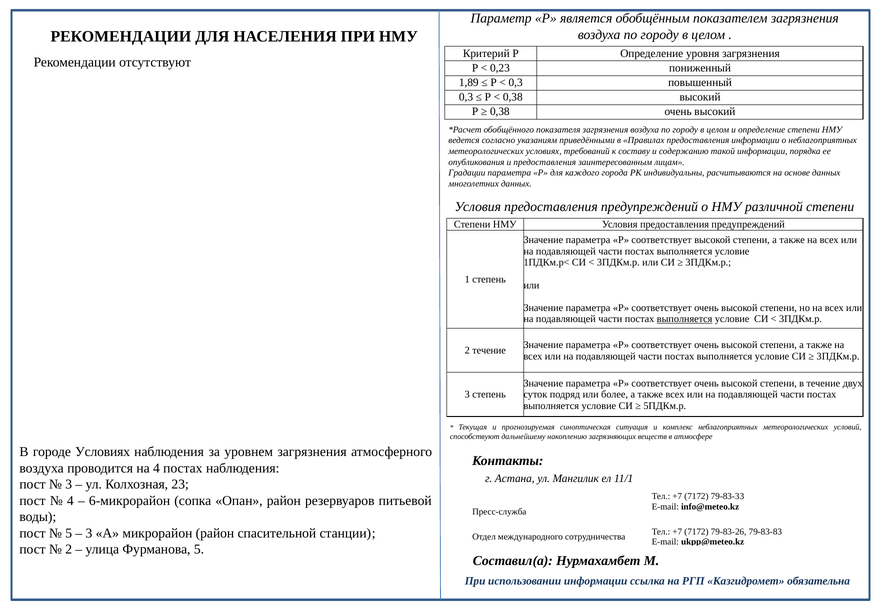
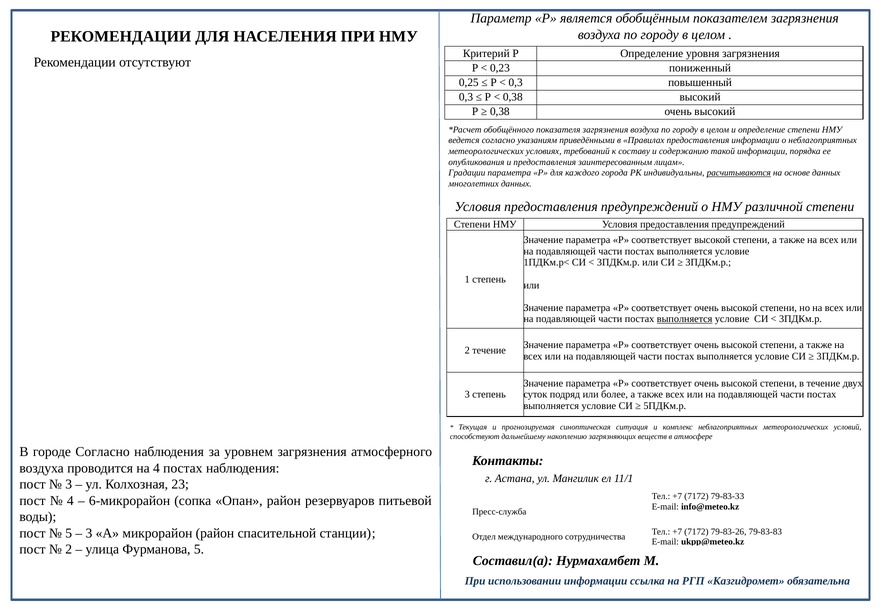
1,89: 1,89 -> 0,25
расчитываются underline: none -> present
городе Условиях: Условиях -> Согласно
